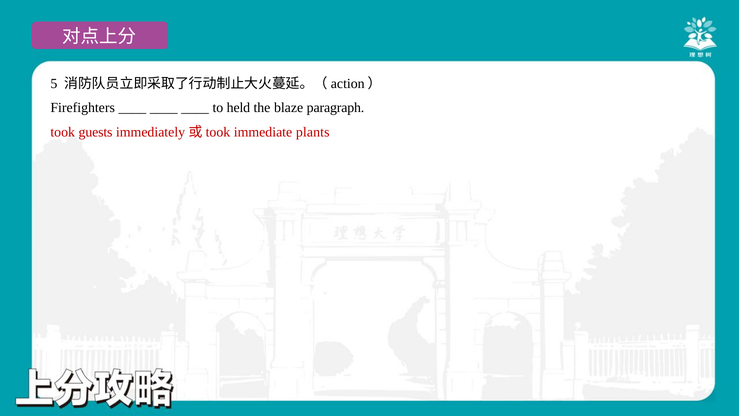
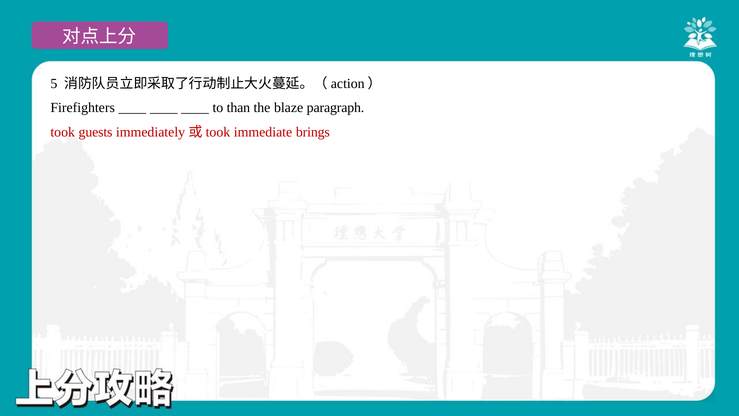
held: held -> than
plants: plants -> brings
